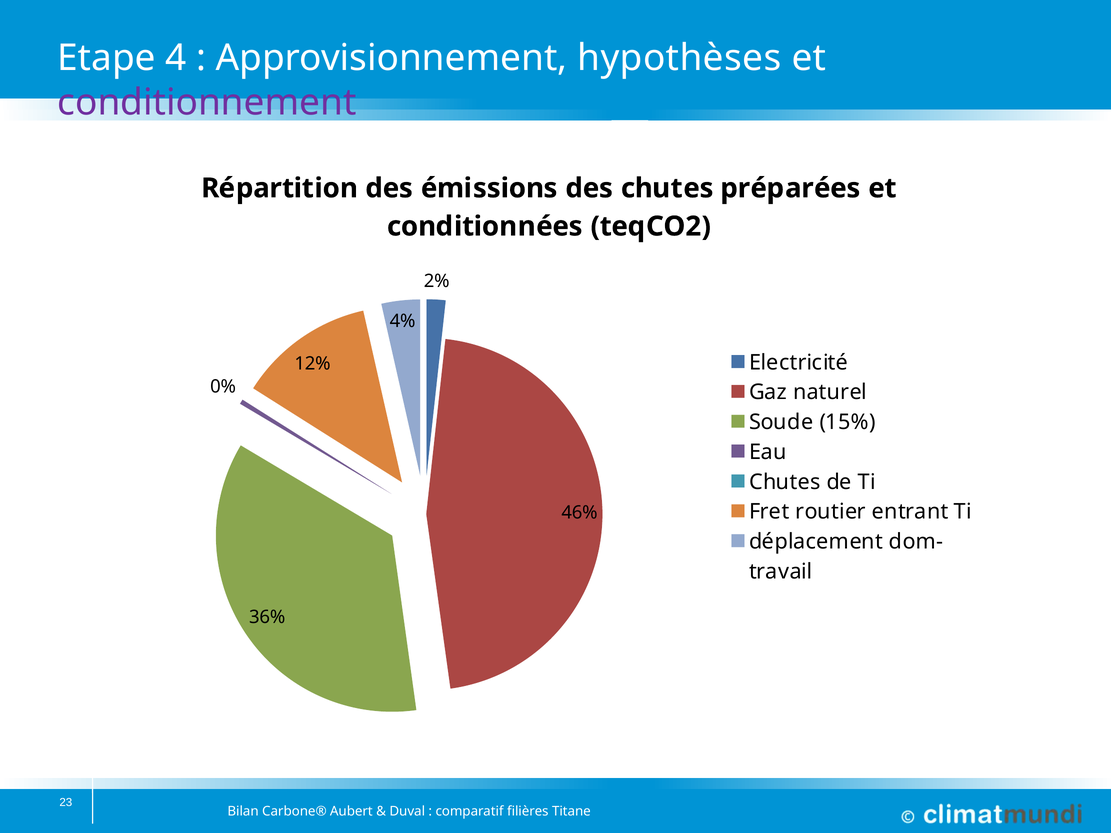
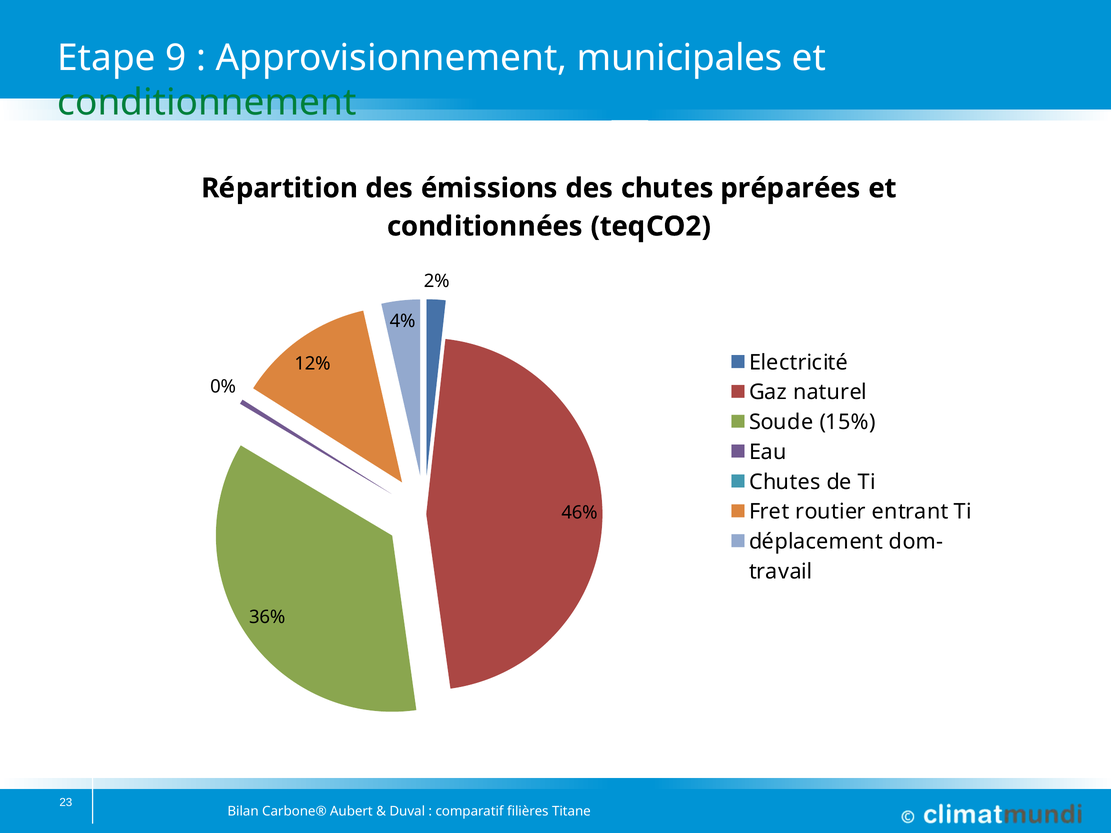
4: 4 -> 9
hypothèses: hypothèses -> municipales
conditionnement colour: purple -> green
